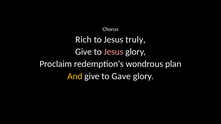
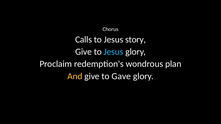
Rich: Rich -> Calls
truly: truly -> story
Jesus at (114, 52) colour: pink -> light blue
